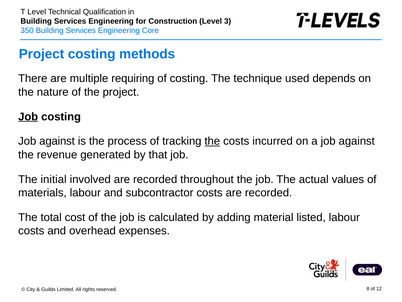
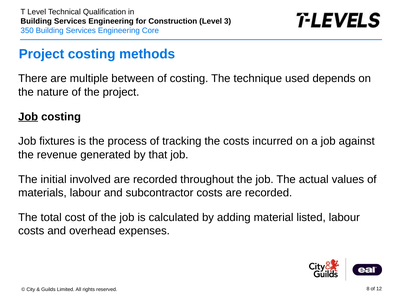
requiring: requiring -> between
against at (57, 141): against -> fixtures
the at (212, 141) underline: present -> none
